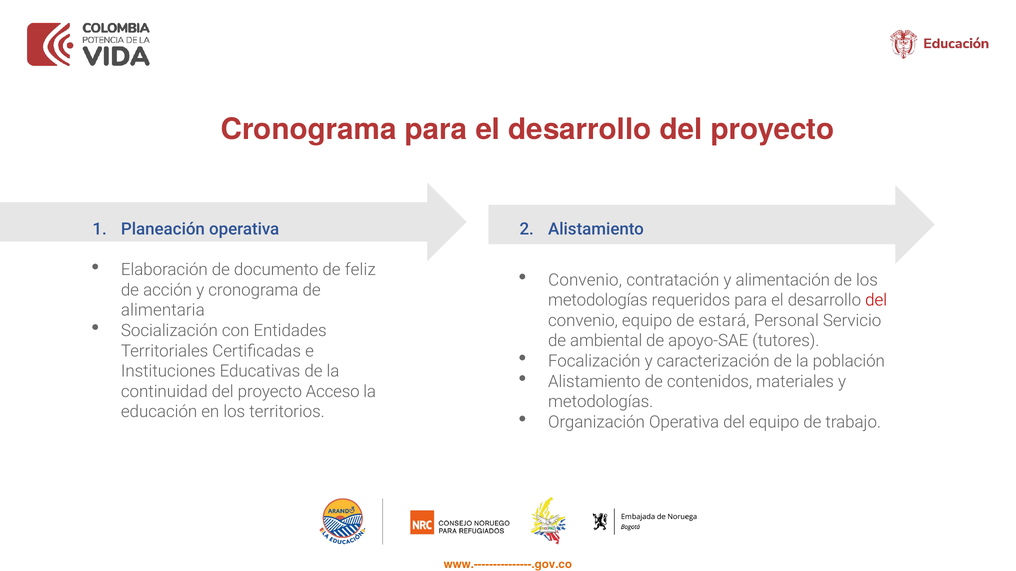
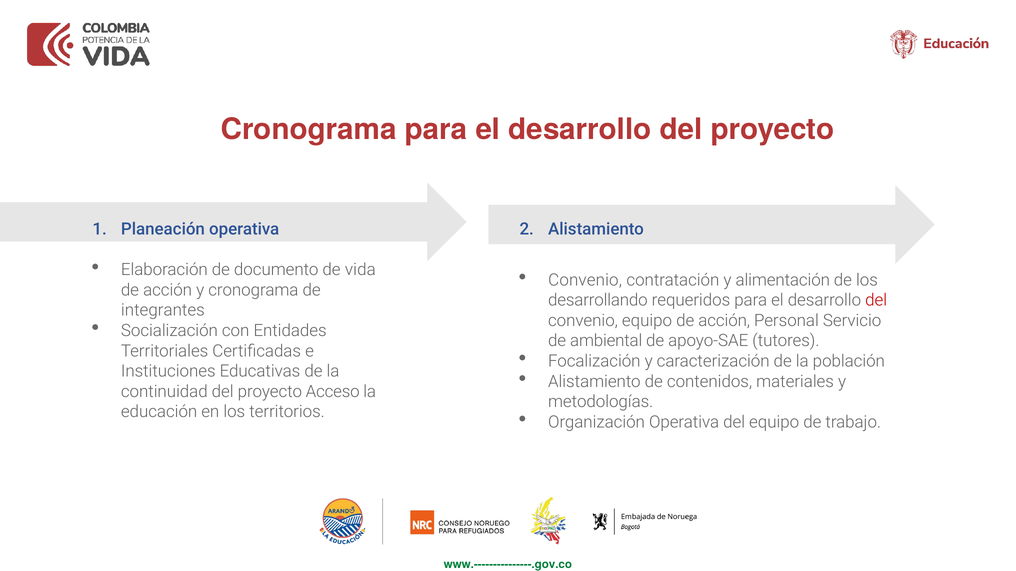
feliz: feliz -> vida
metodologías at (598, 301): metodologías -> desarrollando
alimentaria: alimentaria -> integrantes
equipo de estará: estará -> acción
www.---------------.gov.co colour: orange -> green
